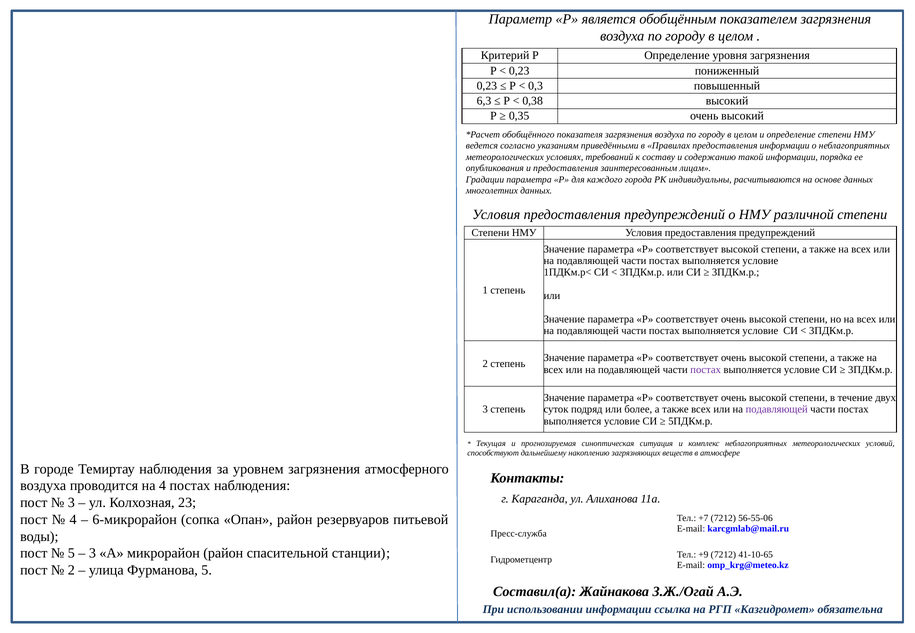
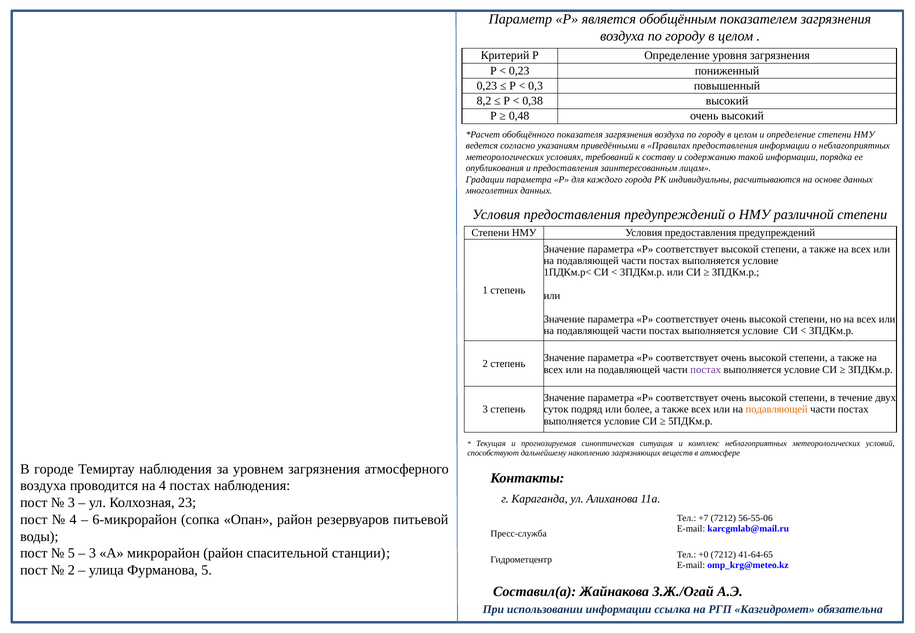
6,3: 6,3 -> 8,2
0,35: 0,35 -> 0,48
подавляющей at (777, 410) colour: purple -> orange
+9: +9 -> +0
41-10-65: 41-10-65 -> 41-64-65
